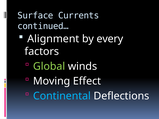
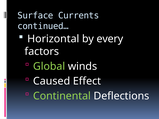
Alignment: Alignment -> Horizontal
Moving: Moving -> Caused
Continental colour: light blue -> light green
